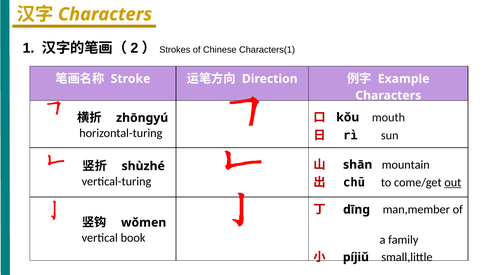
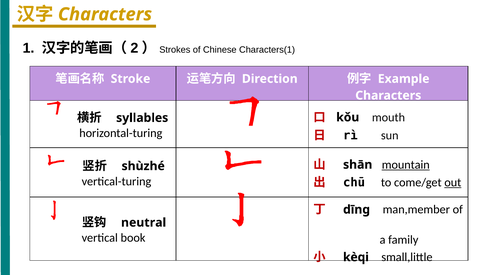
zhōnɡyú: zhōnɡyú -> syllables
mountain underline: none -> present
wǒmen: wǒmen -> neutral
píjiǔ: píjiǔ -> kèqi
